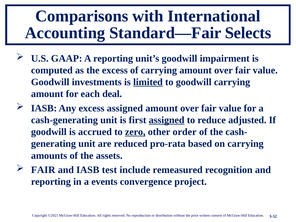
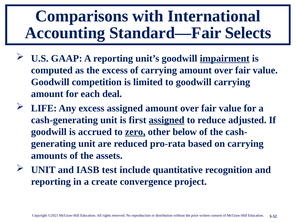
impairment underline: none -> present
investments: investments -> competition
limited underline: present -> none
IASB at (44, 108): IASB -> LIFE
order: order -> below
FAIR at (43, 170): FAIR -> UNIT
remeasured: remeasured -> quantitative
events: events -> create
